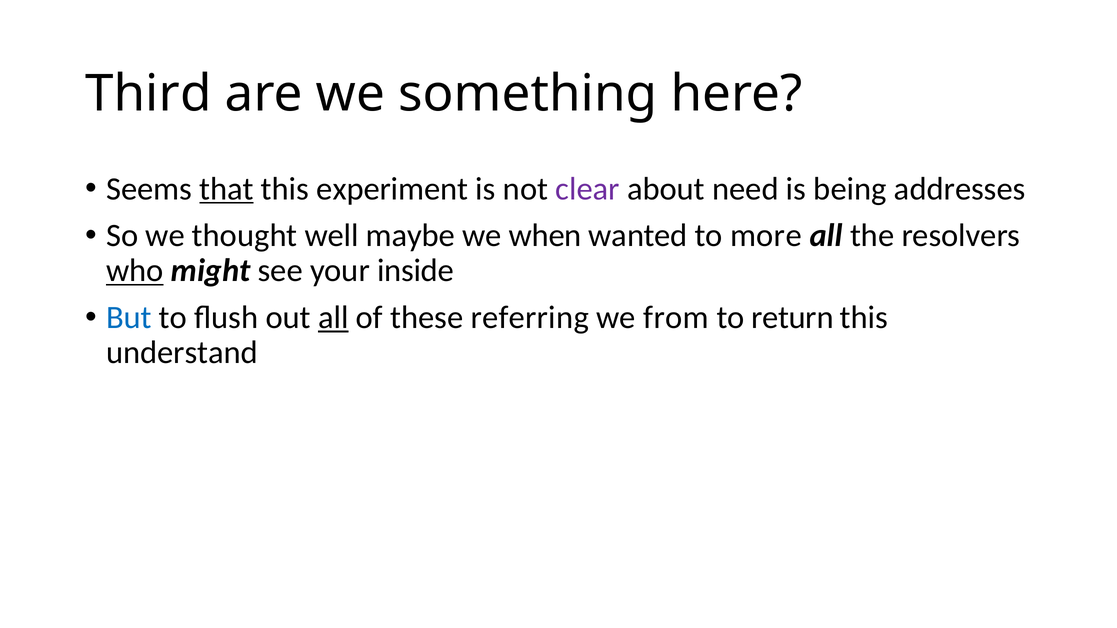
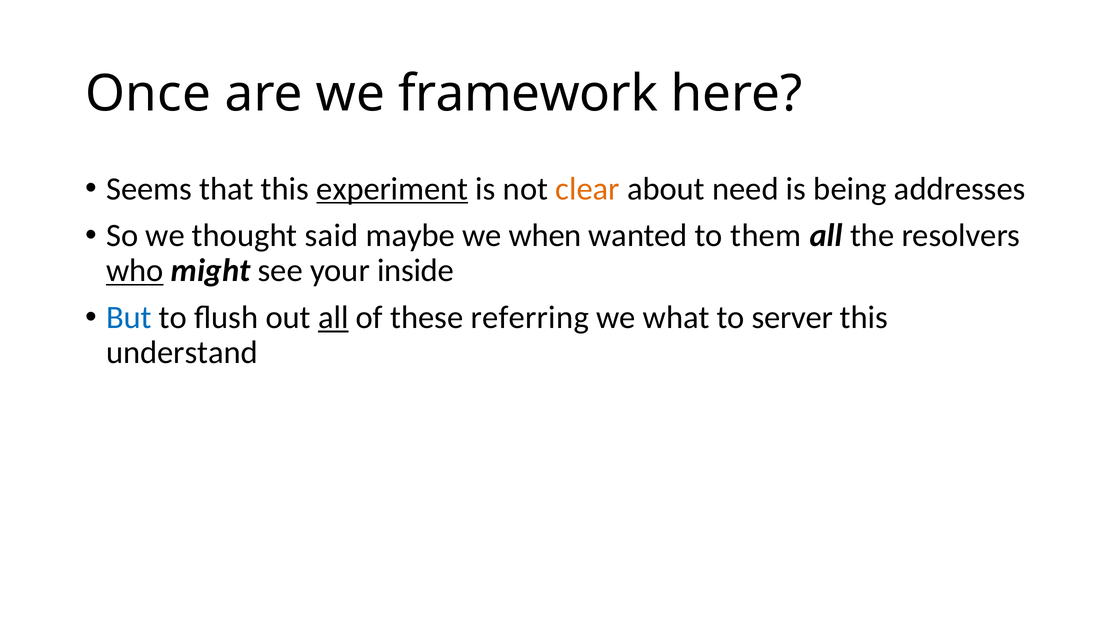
Third: Third -> Once
something: something -> framework
that underline: present -> none
experiment underline: none -> present
clear colour: purple -> orange
well: well -> said
more: more -> them
from: from -> what
return: return -> server
